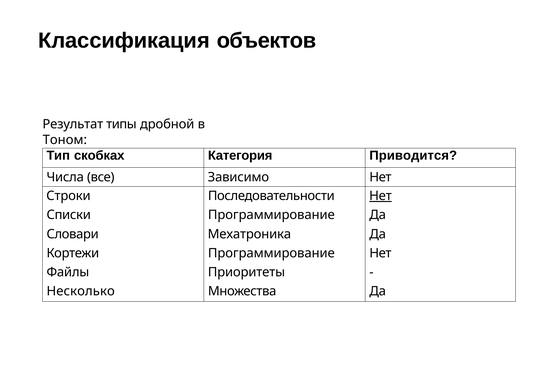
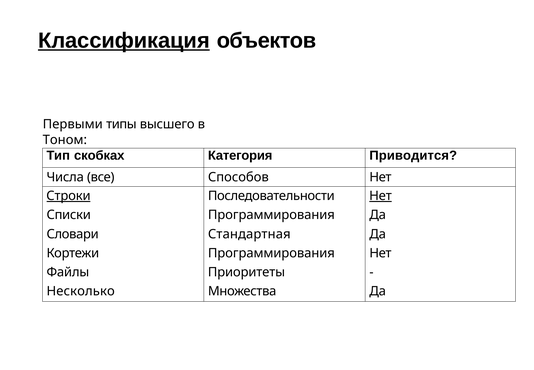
Классификация underline: none -> present
Результат: Результат -> Первыми
дробной: дробной -> высшего
Зависимо: Зависимо -> Способов
Строки underline: none -> present
Списки Программирование: Программирование -> Программирования
Мехатроника: Мехатроника -> Стандартная
Кортежи Программирование: Программирование -> Программирования
